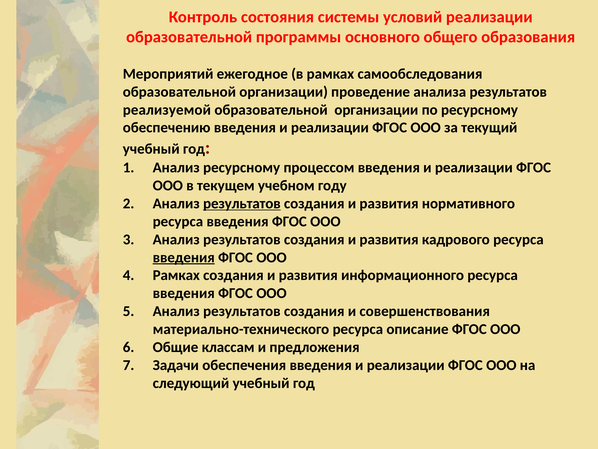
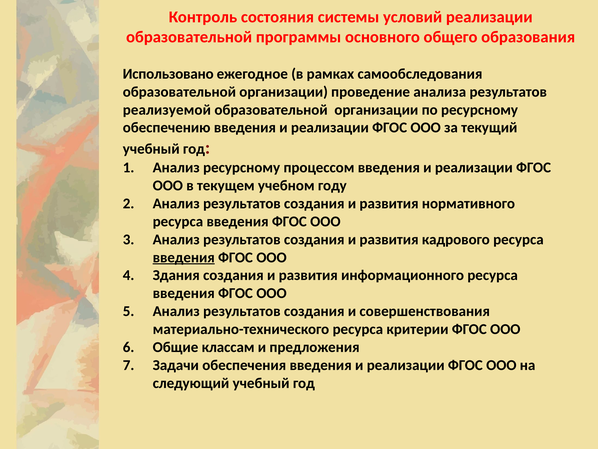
Мероприятий: Мероприятий -> Использовано
результатов at (242, 203) underline: present -> none
Рамках at (176, 275): Рамках -> Здания
описание: описание -> критерии
